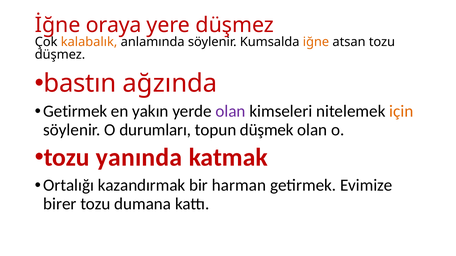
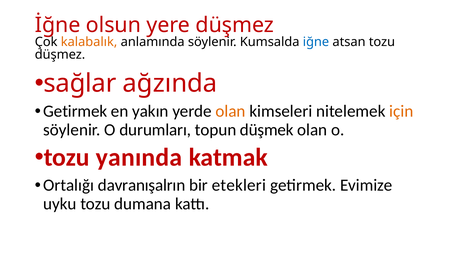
oraya: oraya -> olsun
iğne colour: orange -> blue
bastın: bastın -> sağlar
olan at (231, 112) colour: purple -> orange
kazandırmak: kazandırmak -> davranışalrın
harman: harman -> etekleri
birer: birer -> uyku
